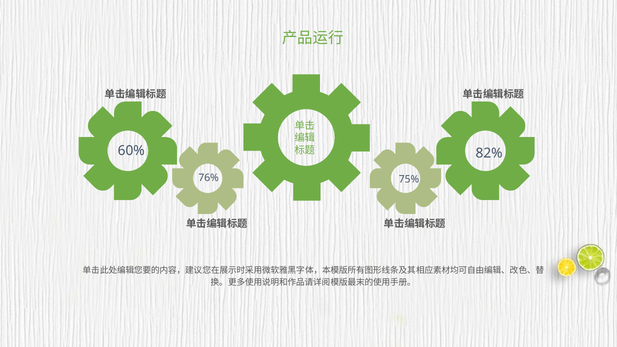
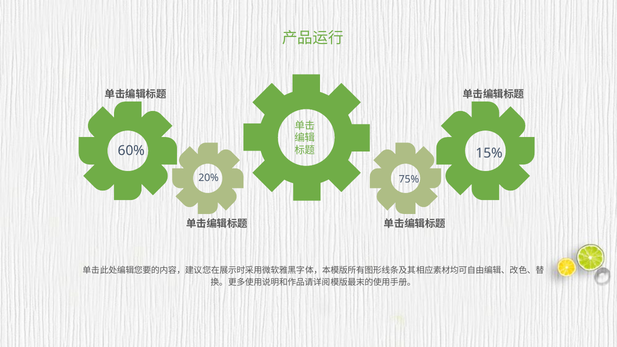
82%: 82% -> 15%
76%: 76% -> 20%
